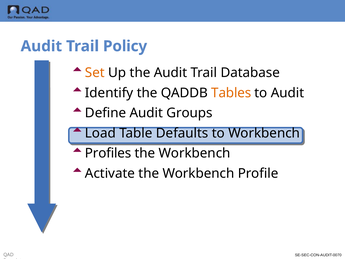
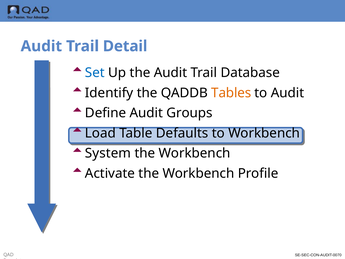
Policy: Policy -> Detail
Set colour: orange -> blue
Profiles: Profiles -> System
